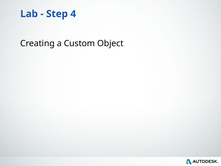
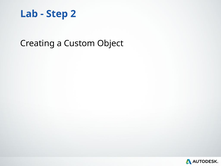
4: 4 -> 2
